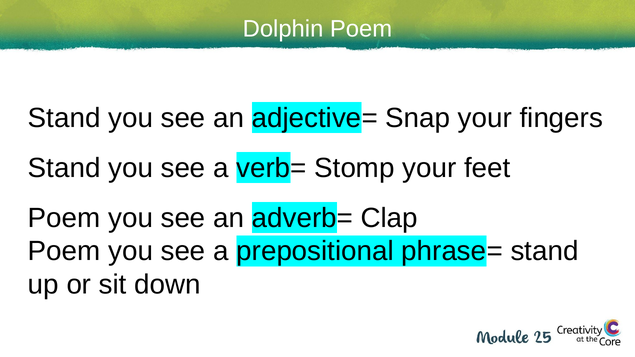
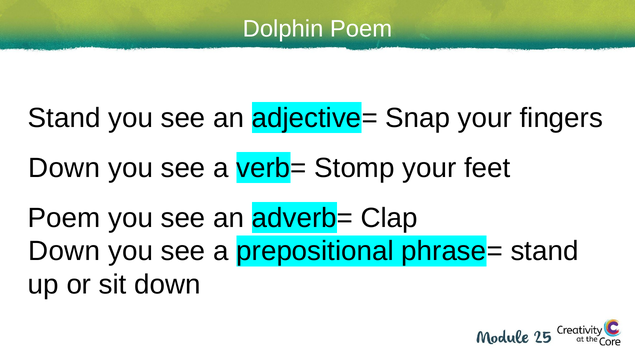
Stand at (64, 168): Stand -> Down
Poem at (64, 251): Poem -> Down
